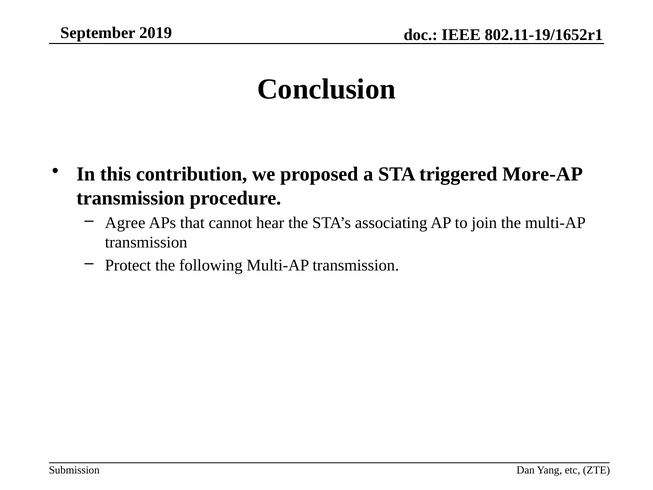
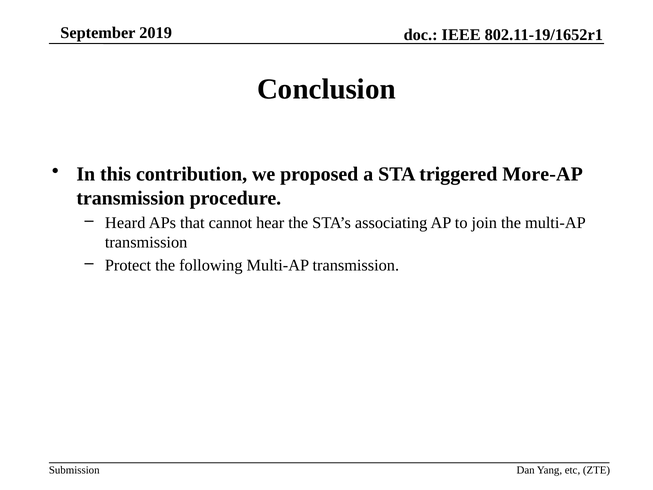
Agree: Agree -> Heard
